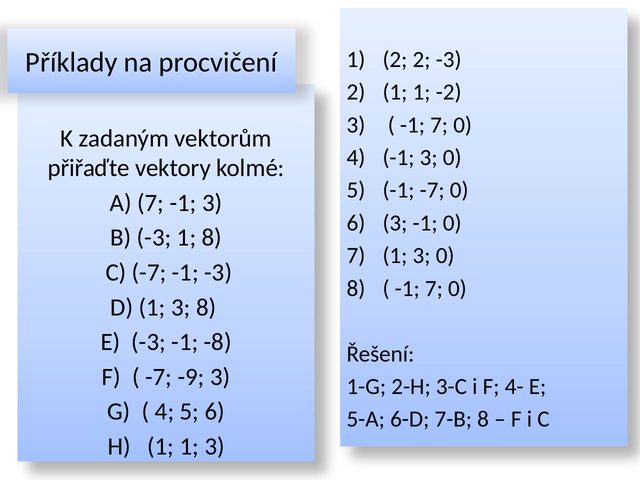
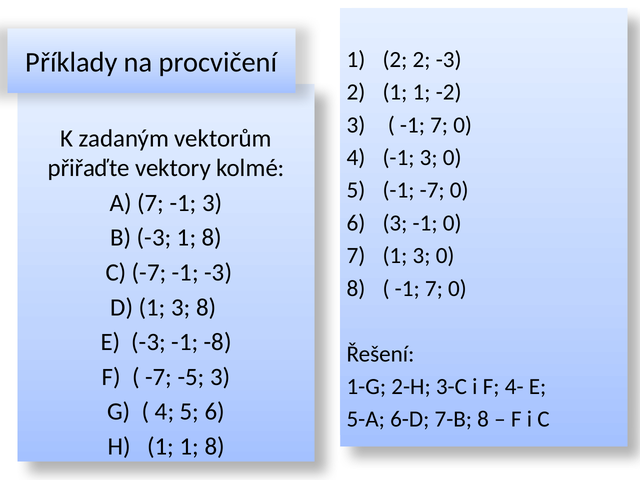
-9: -9 -> -5
1 1 3: 3 -> 8
